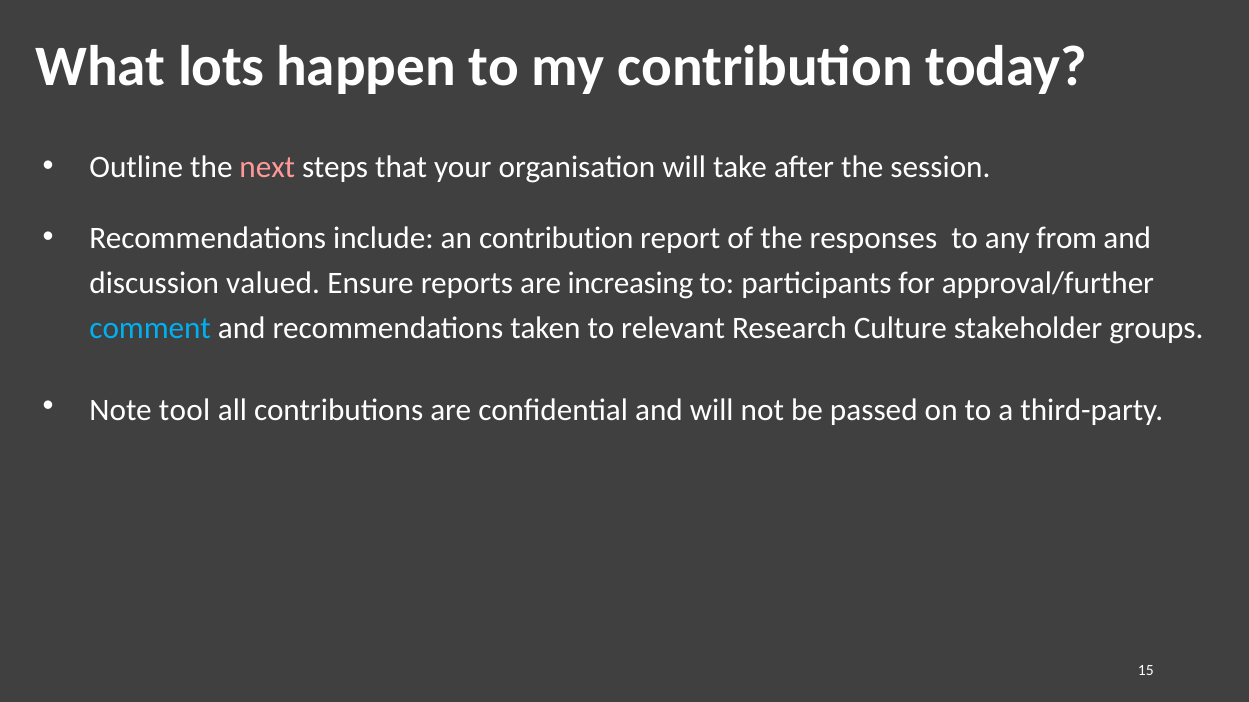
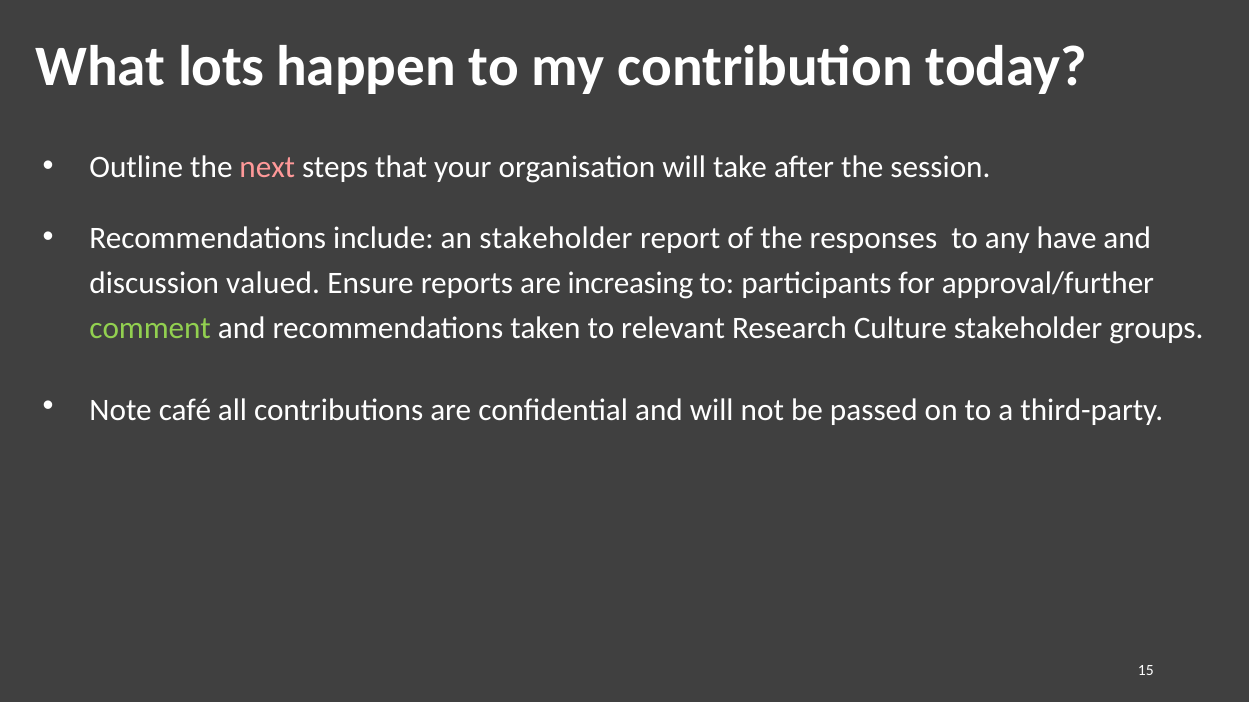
an contribution: contribution -> stakeholder
from: from -> have
comment colour: light blue -> light green
tool: tool -> café
